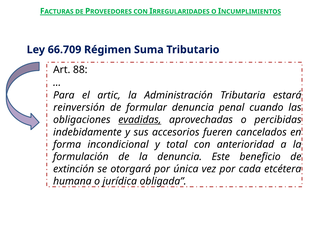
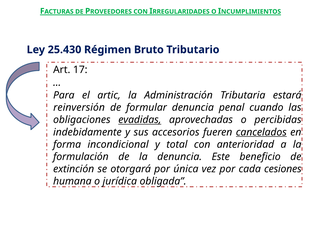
66.709: 66.709 -> 25.430
Suma: Suma -> Bruto
88: 88 -> 17
cancelados underline: none -> present
etcétera: etcétera -> cesiones
